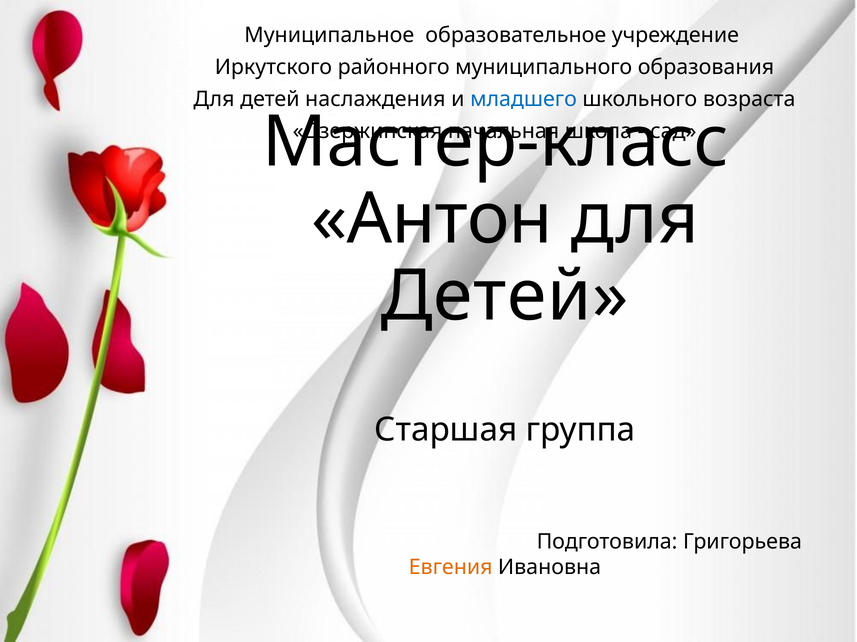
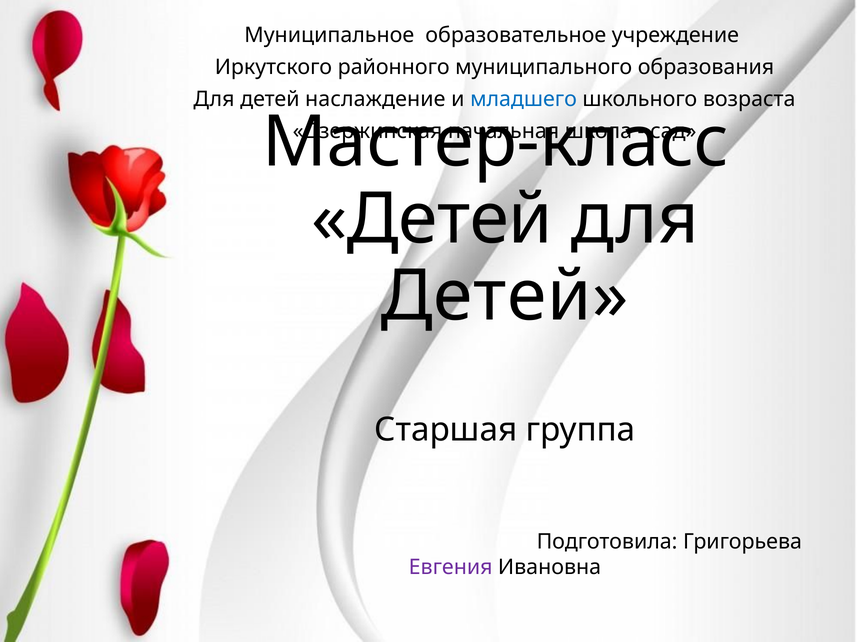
наслаждения: наслаждения -> наслаждение
Антон at (432, 219): Антон -> Детей
Евгения colour: orange -> purple
